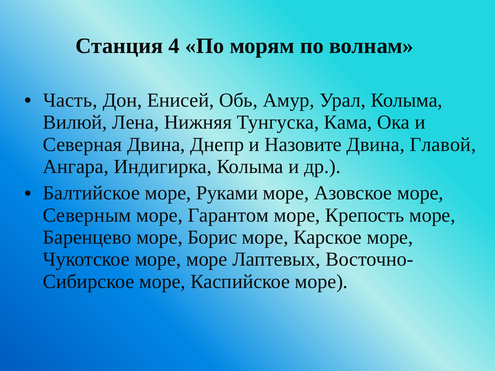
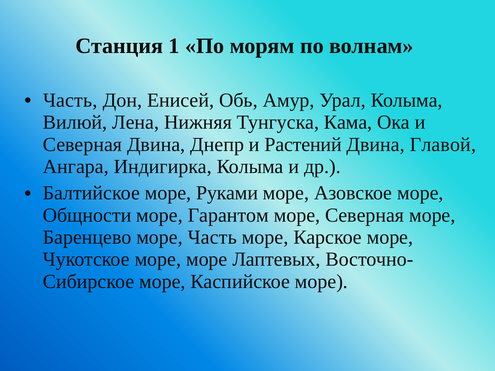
4: 4 -> 1
Назовите: Назовите -> Растений
Северным: Северным -> Общности
море Крепость: Крепость -> Северная
море Борис: Борис -> Часть
